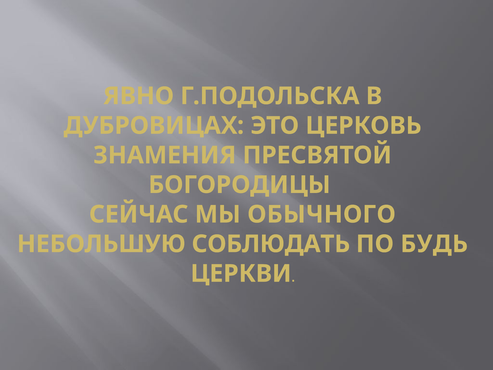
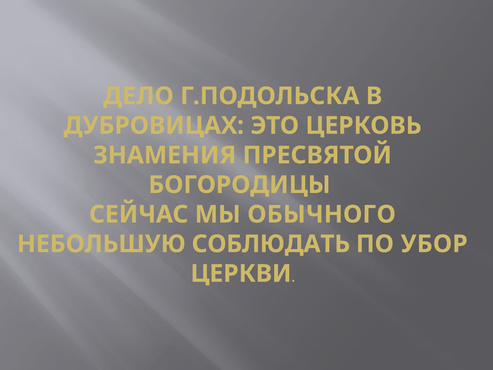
ЯВНО: ЯВНО -> ДЕЛО
БУДЬ: БУДЬ -> УБОР
